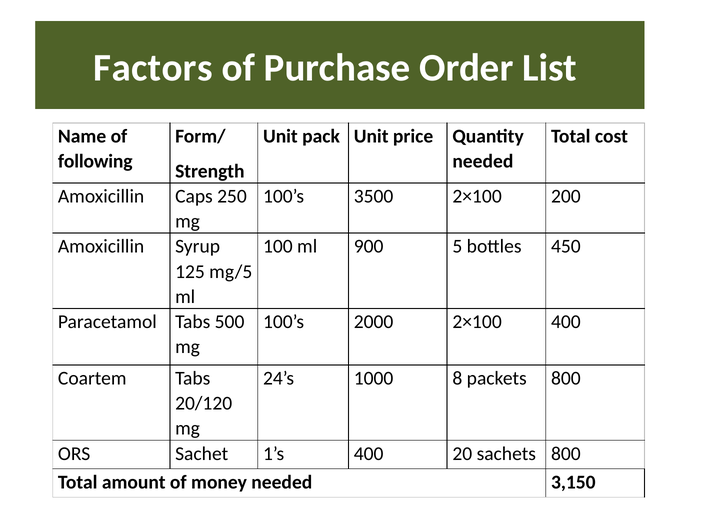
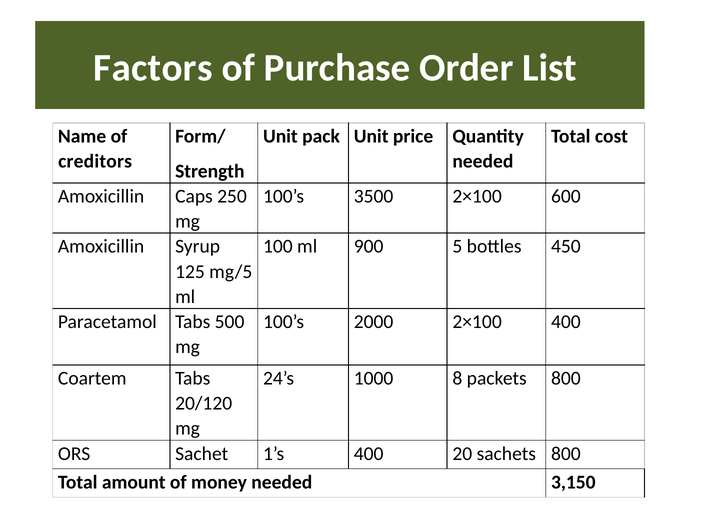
following: following -> creditors
200: 200 -> 600
